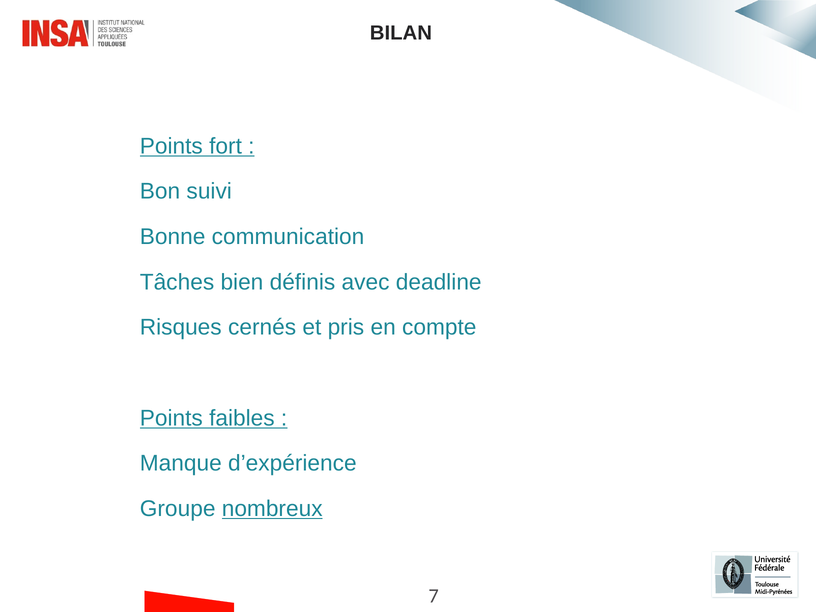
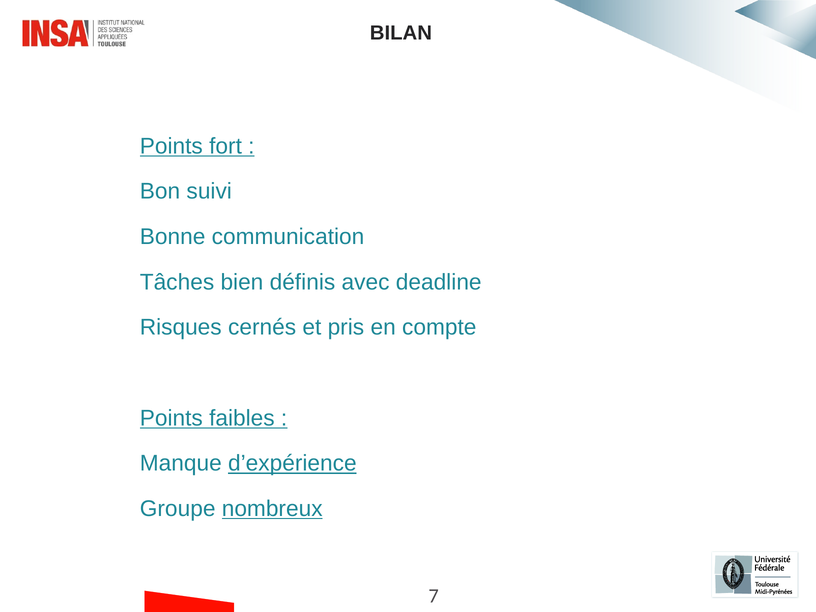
d’expérience underline: none -> present
